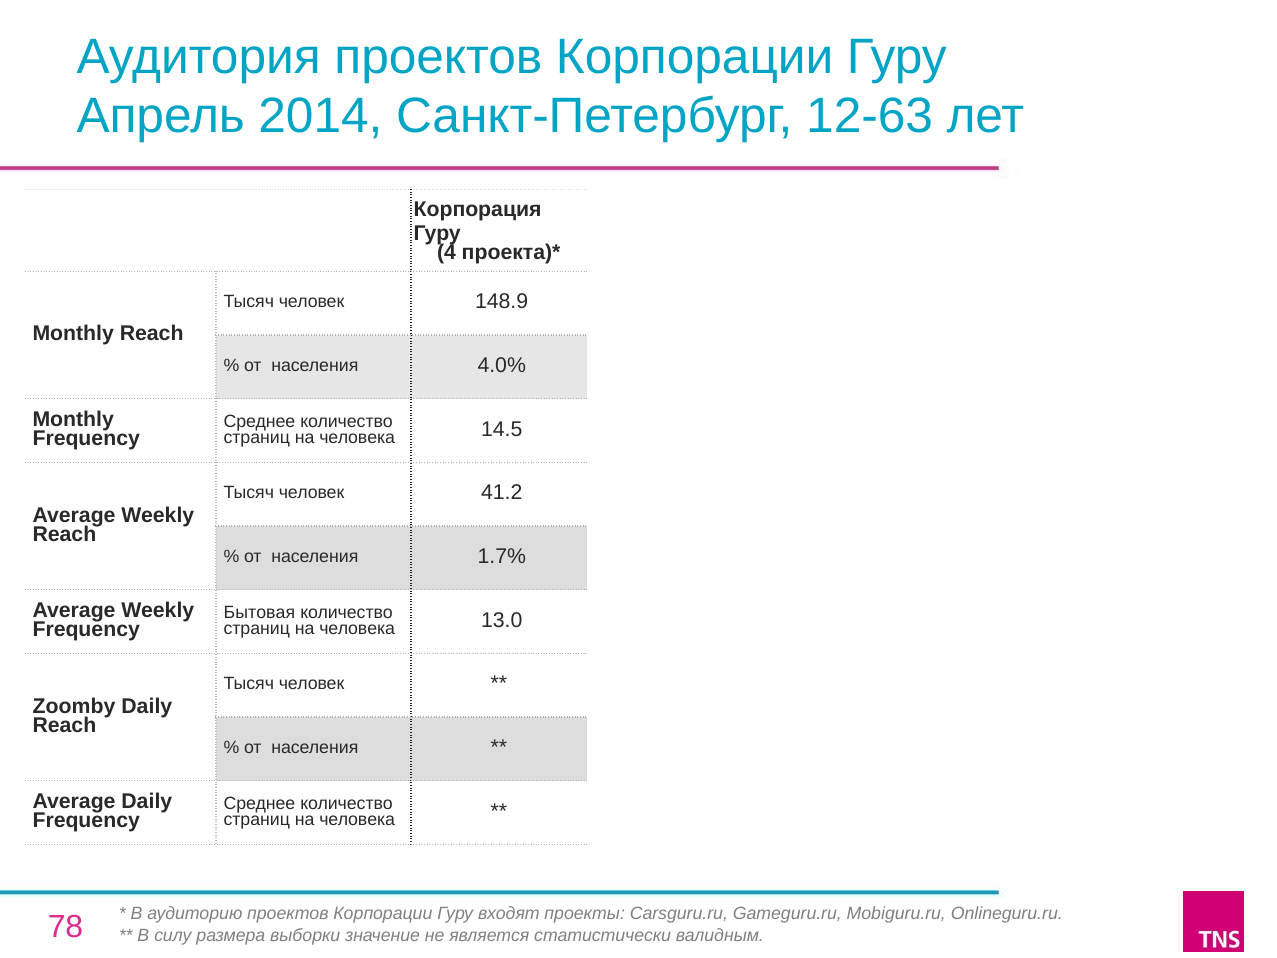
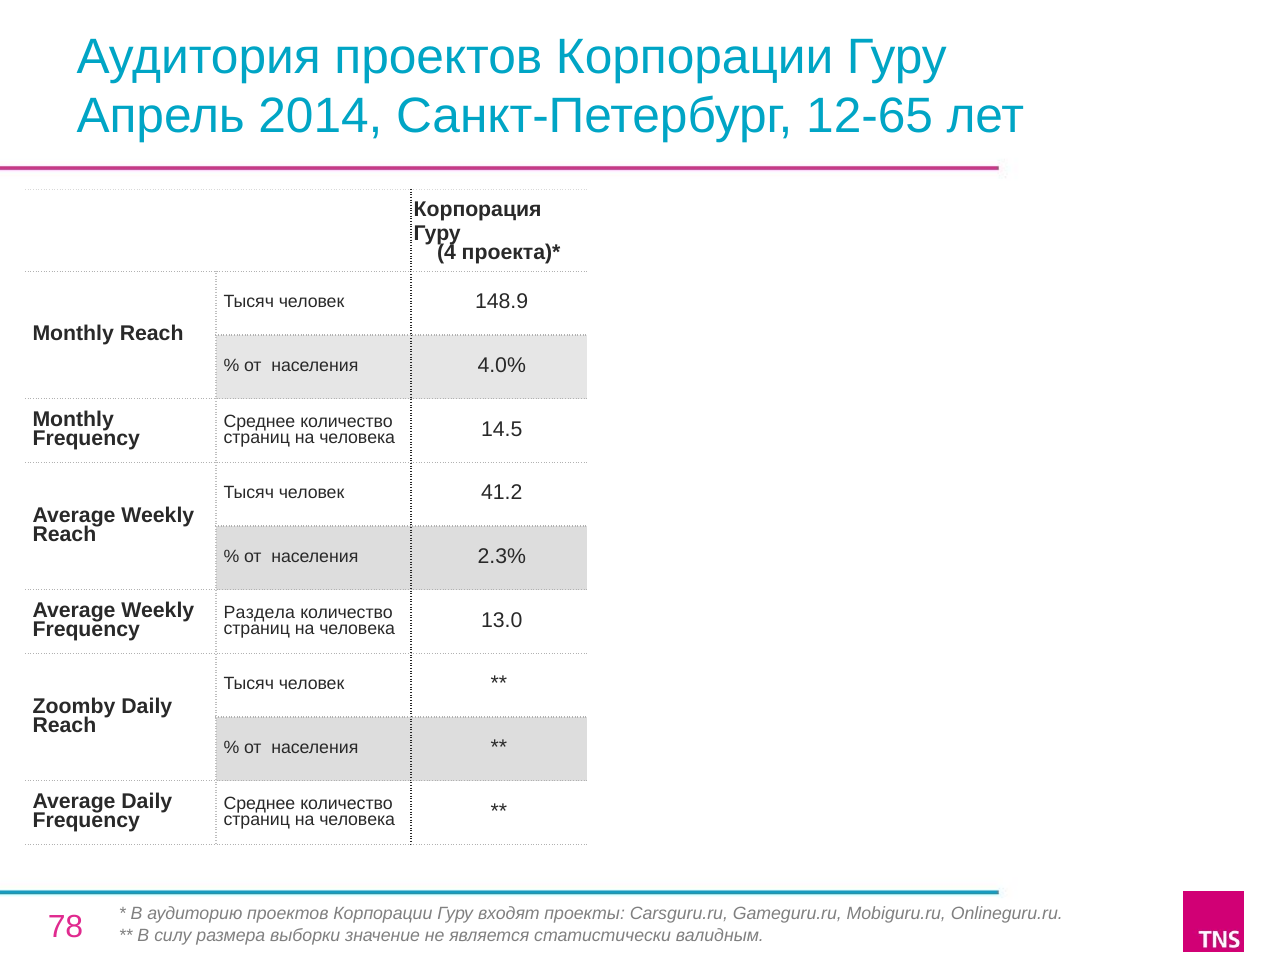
12-63: 12-63 -> 12-65
1.7%: 1.7% -> 2.3%
Бытовая: Бытовая -> Раздела
